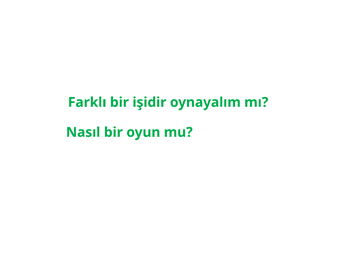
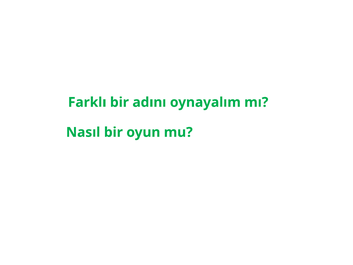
işidir: işidir -> adını
